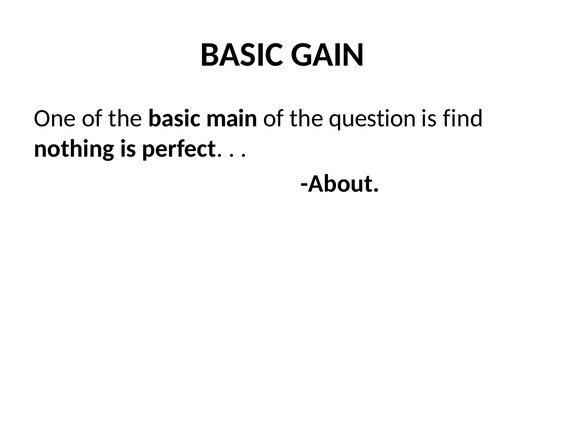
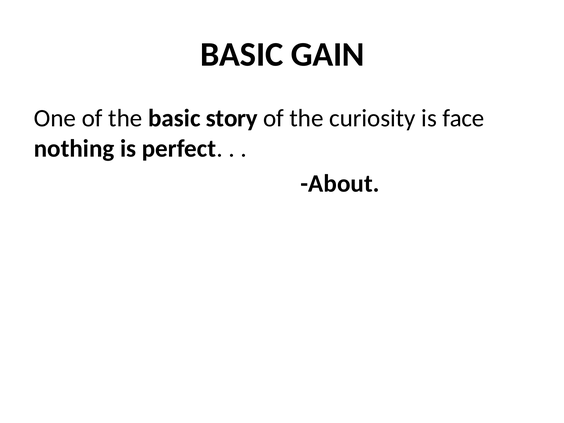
main: main -> story
question: question -> curiosity
find: find -> face
